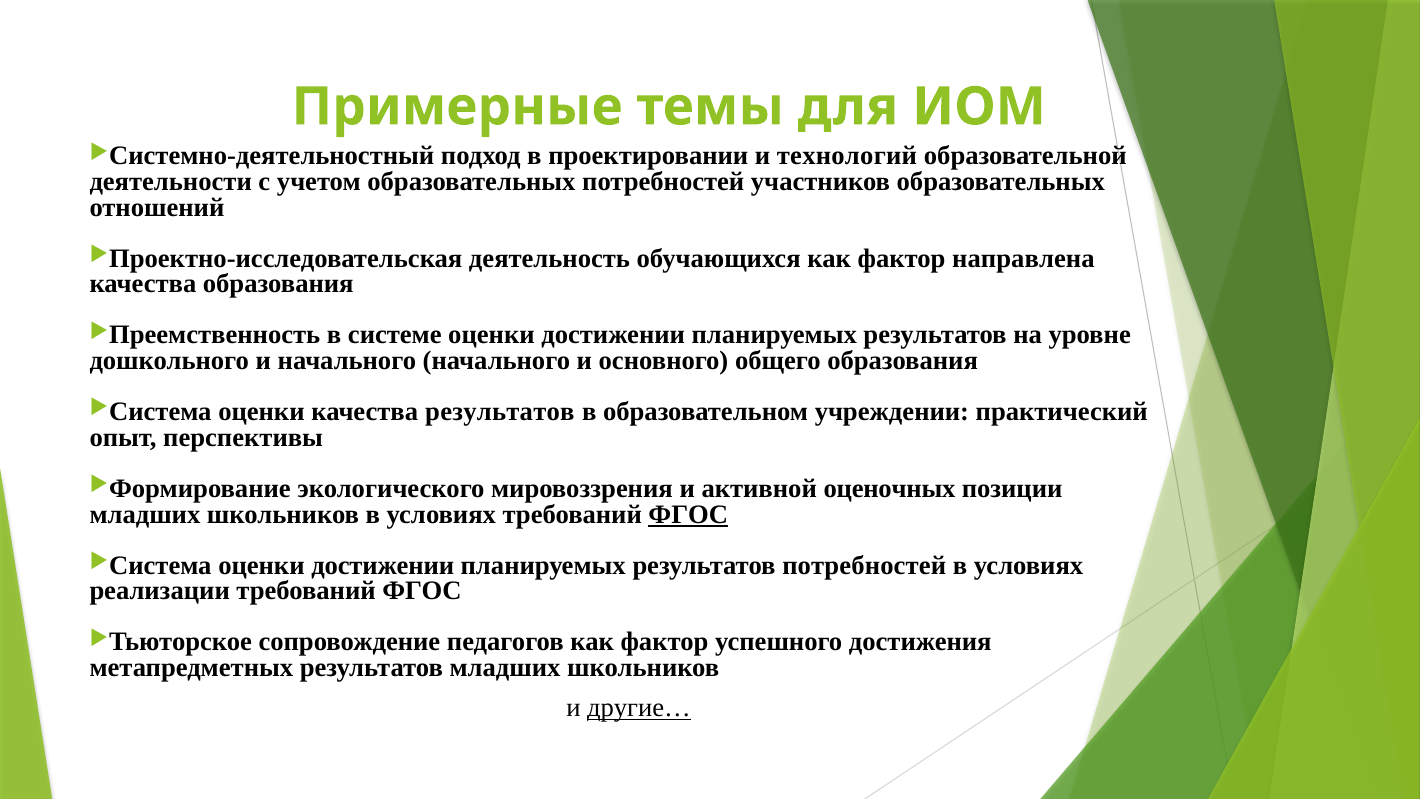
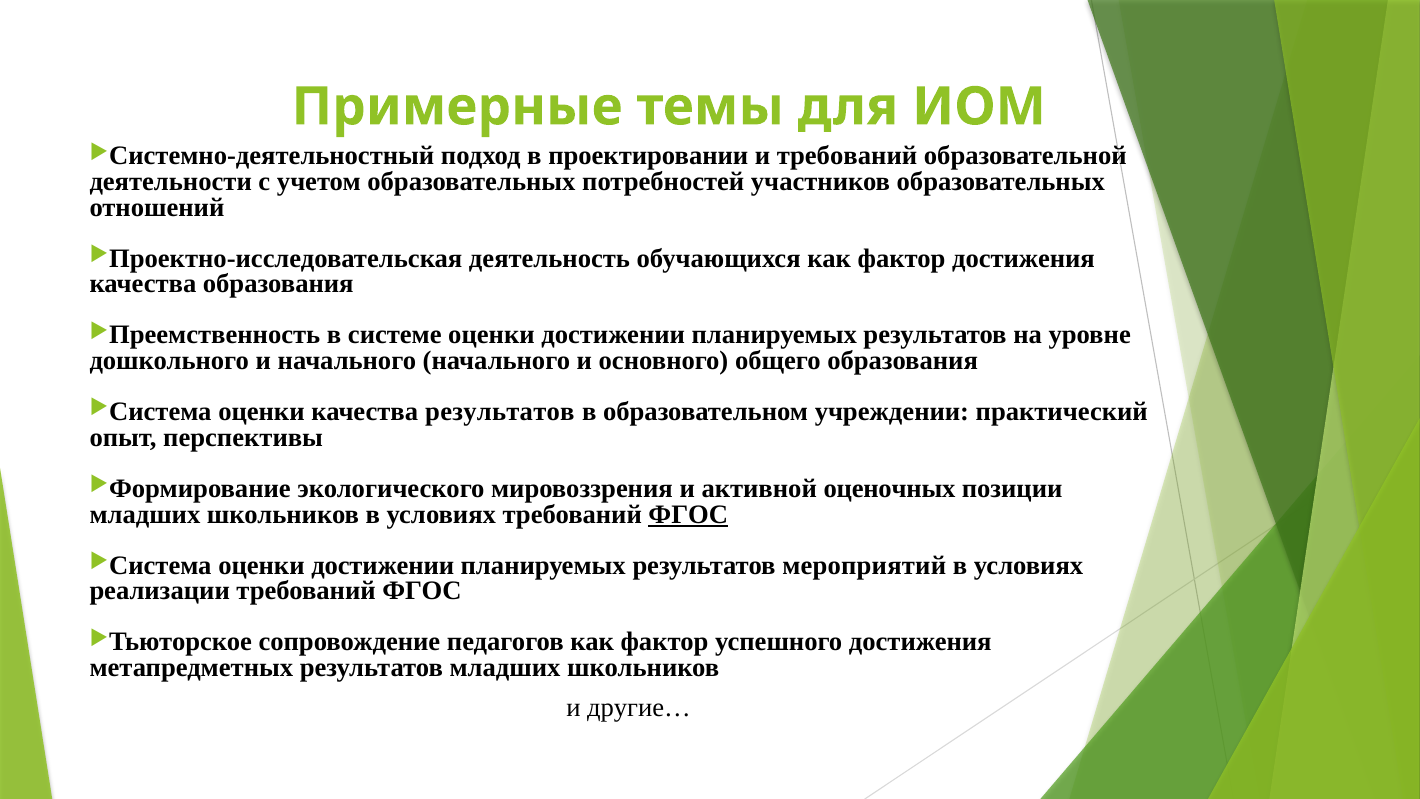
и технологий: технологий -> требований
фактор направлена: направлена -> достижения
результатов потребностей: потребностей -> мероприятий
другие… underline: present -> none
